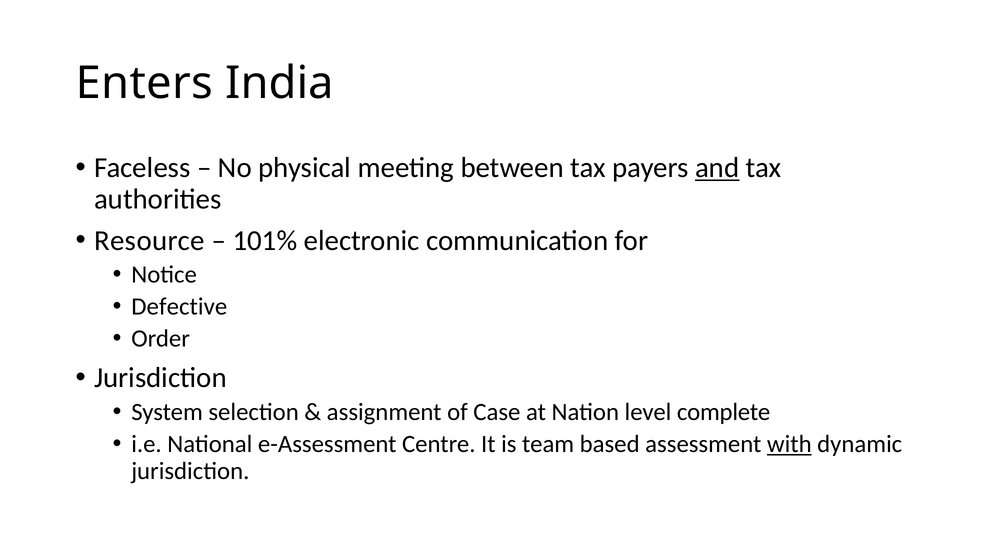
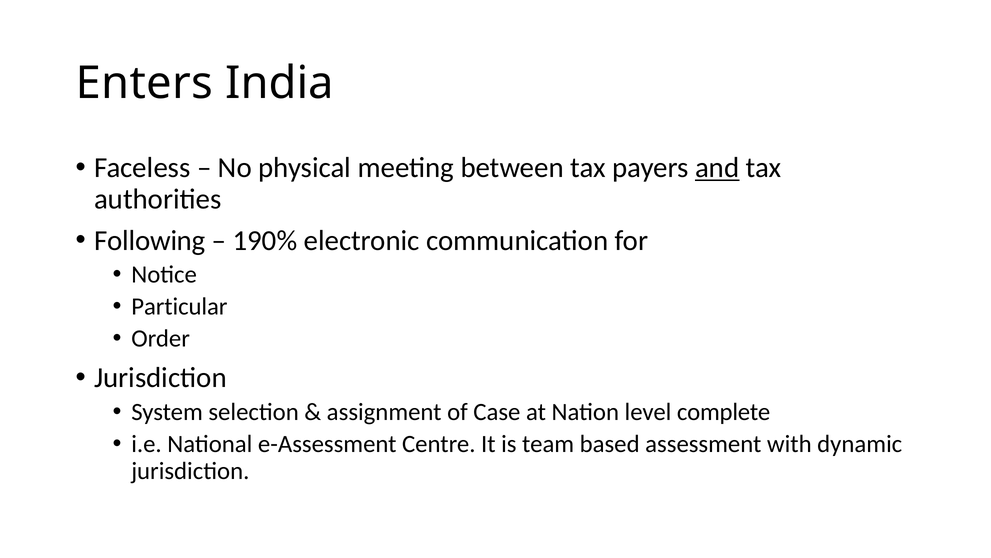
Resource: Resource -> Following
101%: 101% -> 190%
Defective: Defective -> Particular
with underline: present -> none
